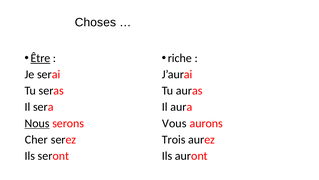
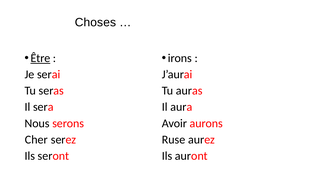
riche: riche -> irons
Nous underline: present -> none
Vous: Vous -> Avoir
Trois: Trois -> Ruse
